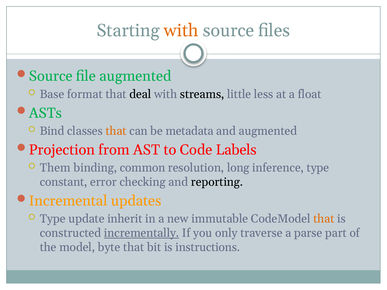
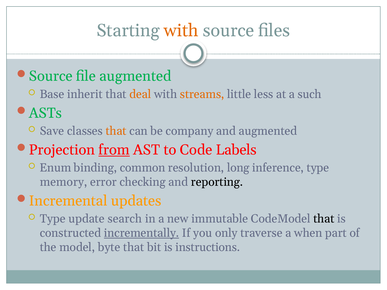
format: format -> inherit
deal colour: black -> orange
streams colour: black -> orange
float: float -> such
Bind: Bind -> Save
metadata: metadata -> company
from underline: none -> present
Them: Them -> Enum
constant: constant -> memory
inherit: inherit -> search
that at (324, 219) colour: orange -> black
parse: parse -> when
